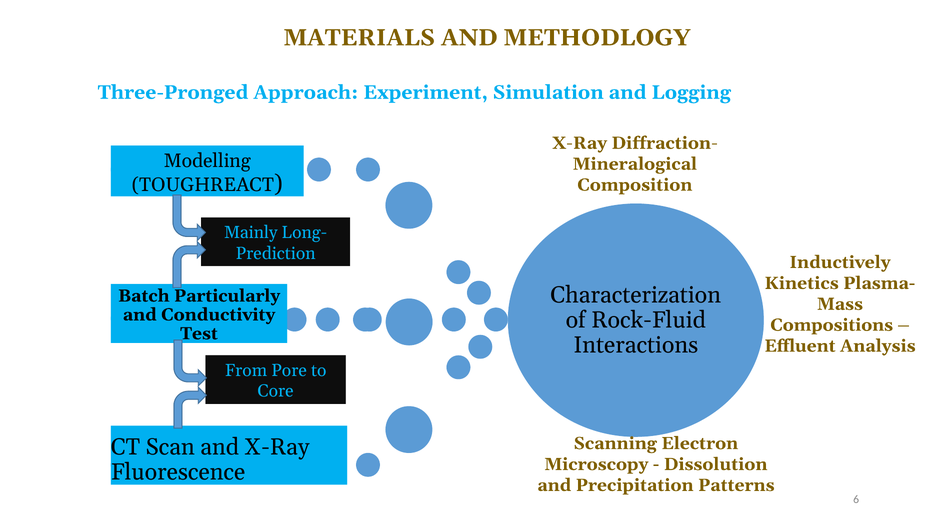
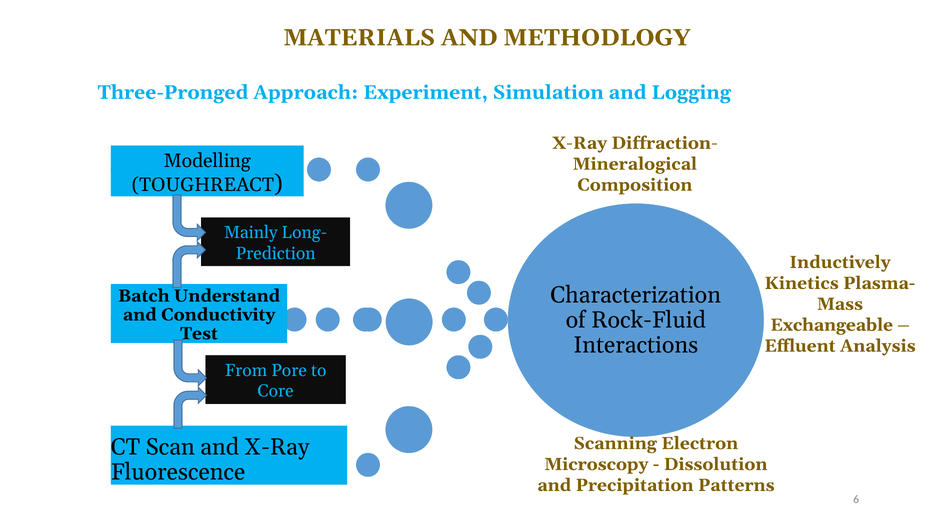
Particularly: Particularly -> Understand
Compositions: Compositions -> Exchangeable
